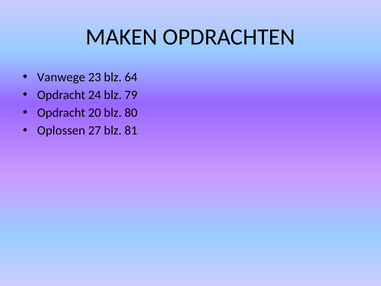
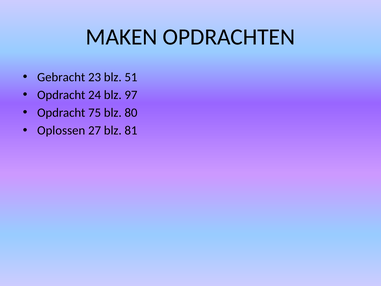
Vanwege: Vanwege -> Gebracht
64: 64 -> 51
79: 79 -> 97
20: 20 -> 75
